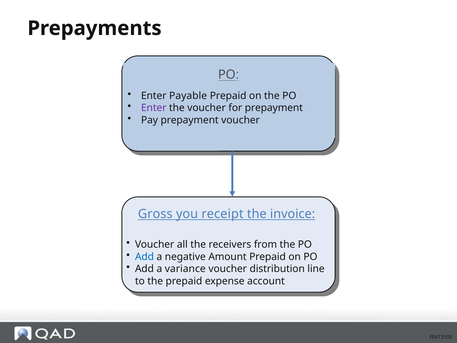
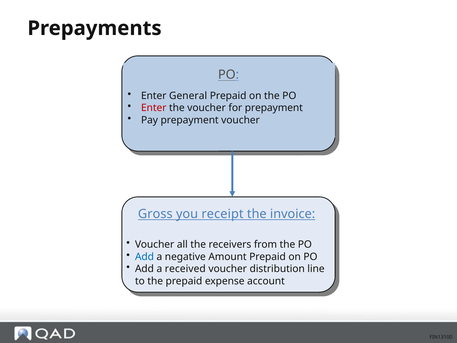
Payable: Payable -> General
Enter at (154, 108) colour: purple -> red
variance: variance -> received
